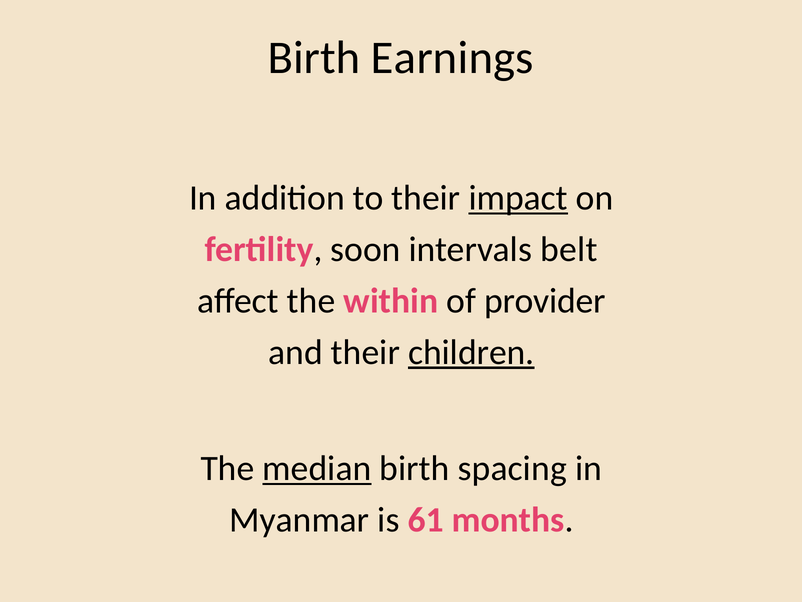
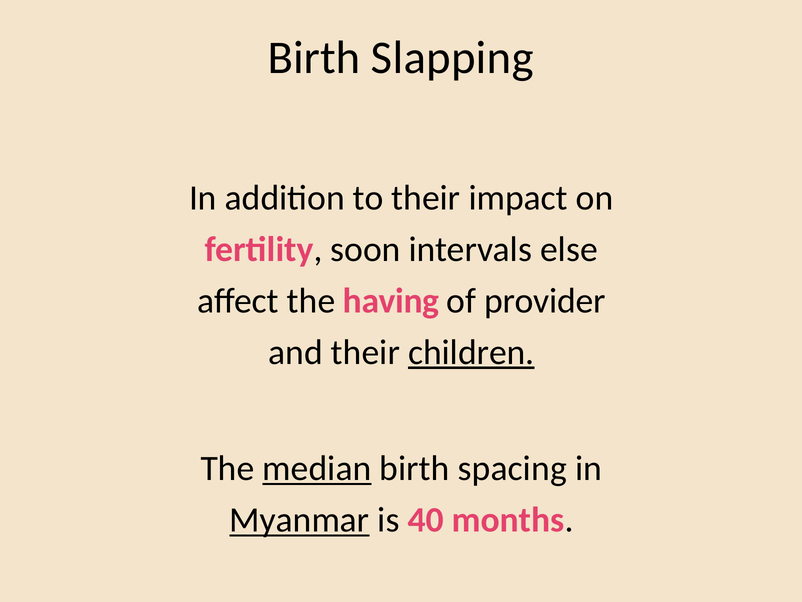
Earnings: Earnings -> Slapping
impact underline: present -> none
belt: belt -> else
within: within -> having
Myanmar underline: none -> present
61: 61 -> 40
